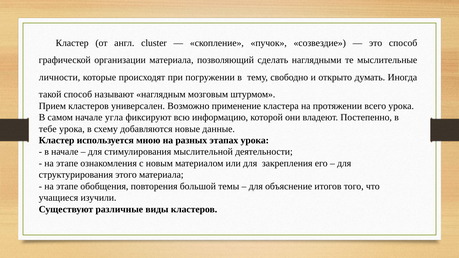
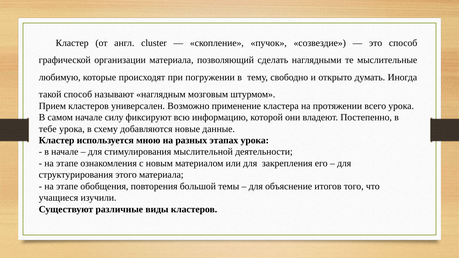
личности: личности -> любимую
угла: угла -> силу
